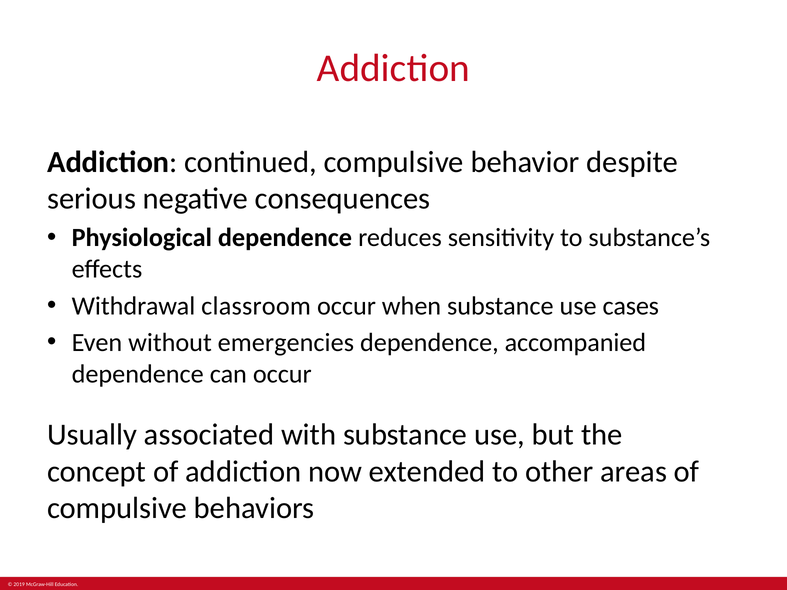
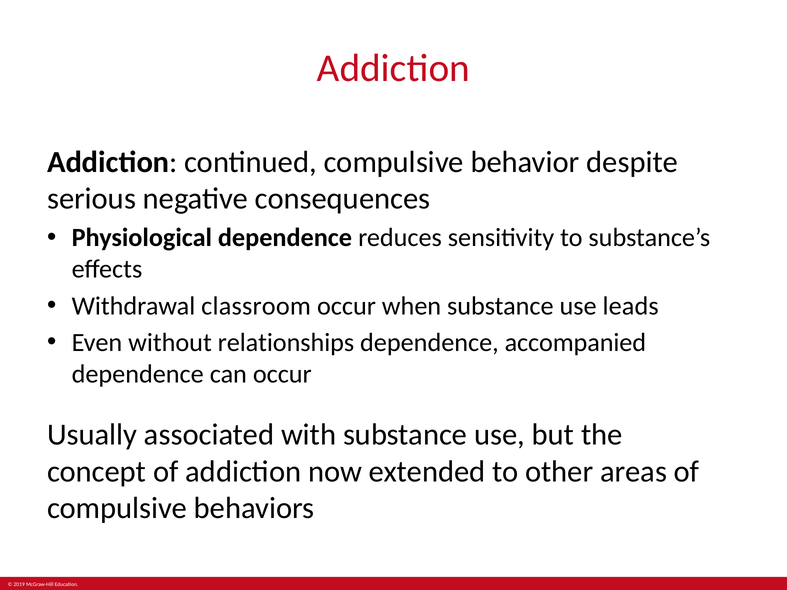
cases: cases -> leads
emergencies: emergencies -> relationships
